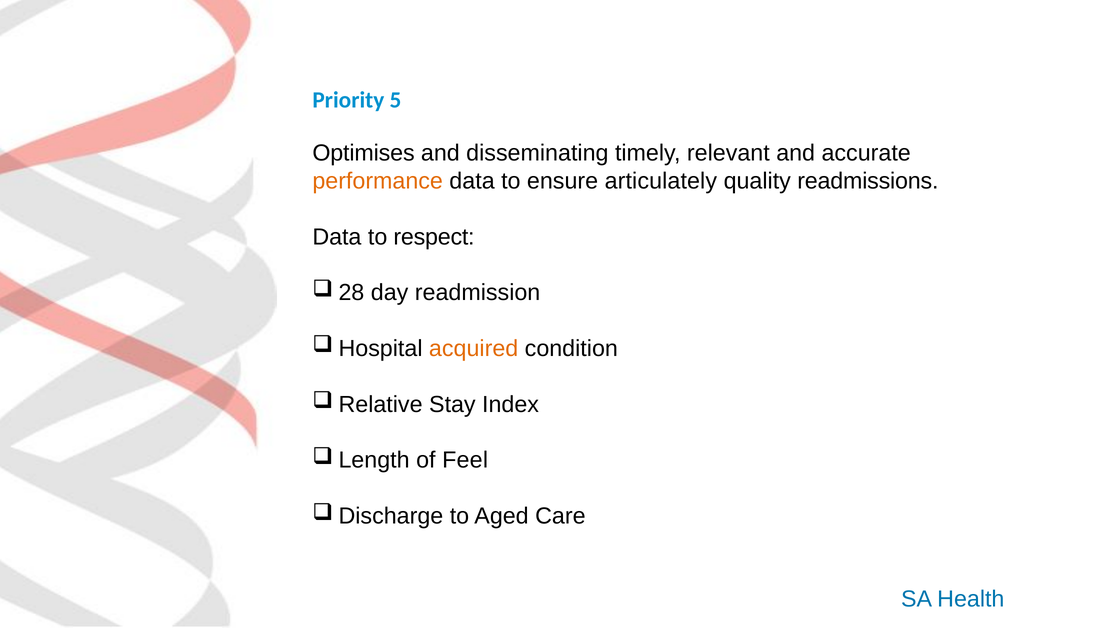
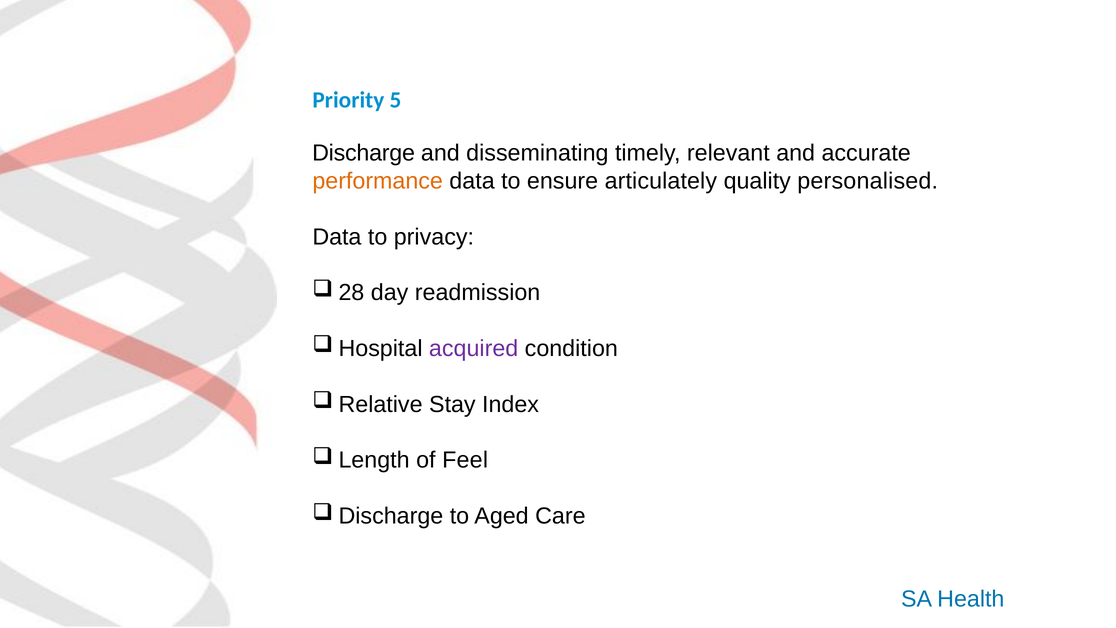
Optimises: Optimises -> Discharge
readmissions: readmissions -> personalised
respect: respect -> privacy
acquired colour: orange -> purple
